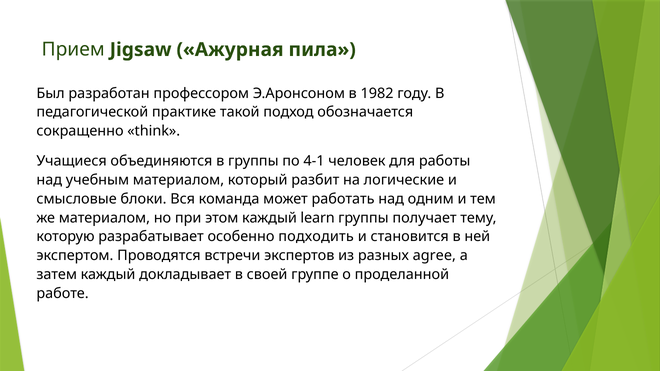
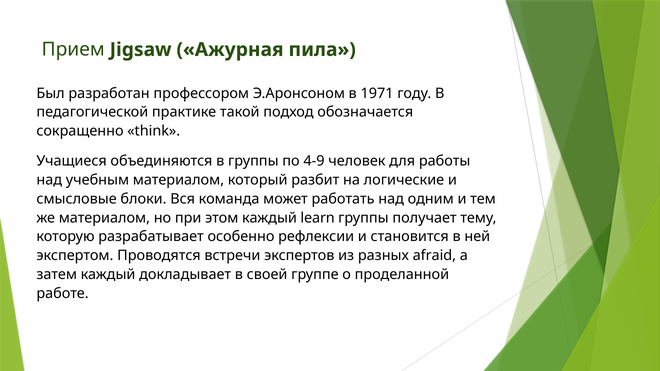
1982: 1982 -> 1971
4-1: 4-1 -> 4-9
подходить: подходить -> рефлексии
agree: agree -> afraid
